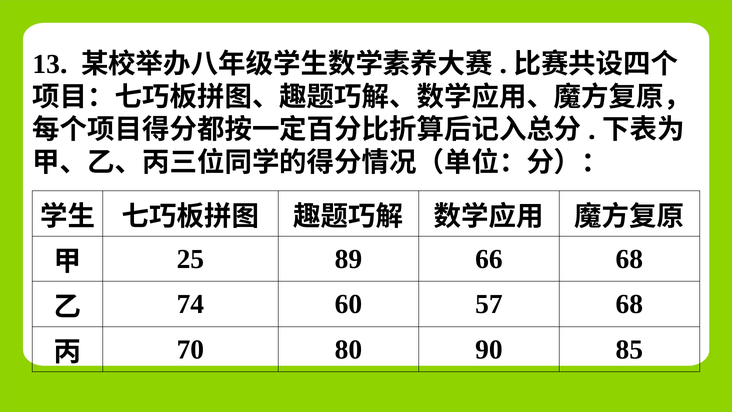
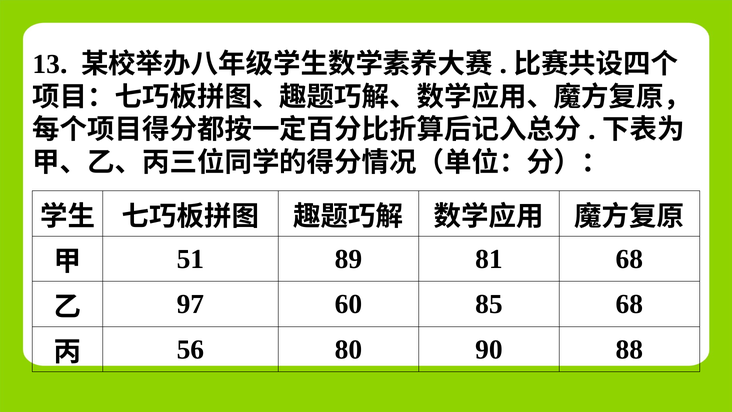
25: 25 -> 51
66: 66 -> 81
74: 74 -> 97
57: 57 -> 85
70: 70 -> 56
85: 85 -> 88
